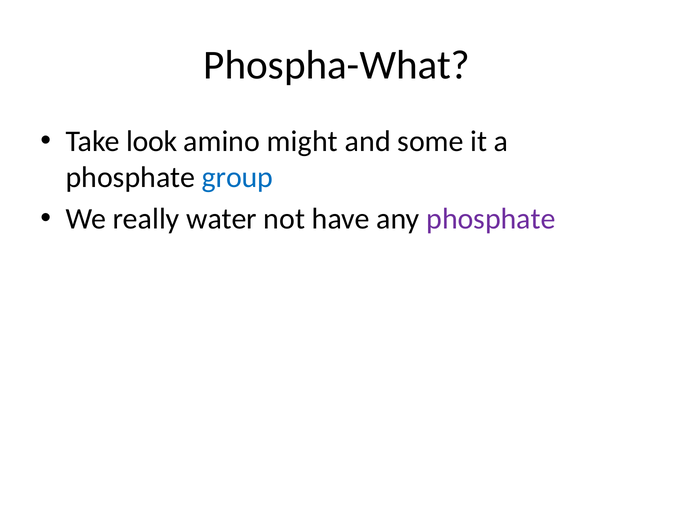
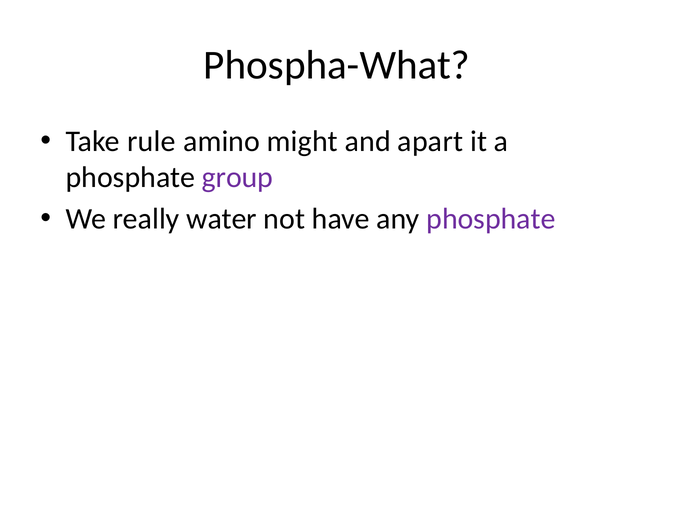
look: look -> rule
some: some -> apart
group colour: blue -> purple
